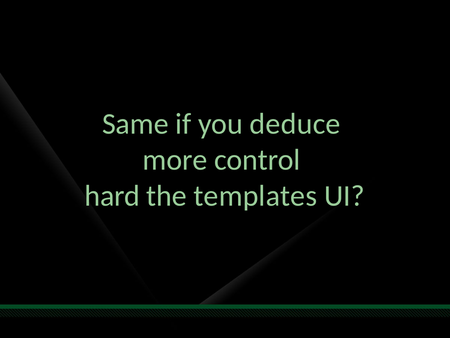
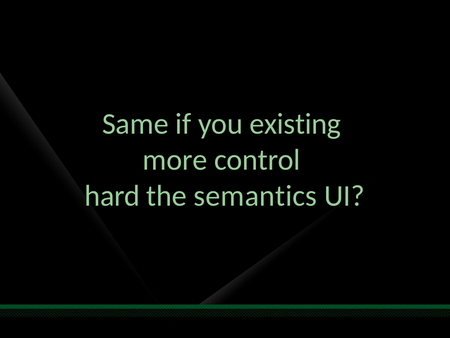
deduce: deduce -> existing
templates: templates -> semantics
